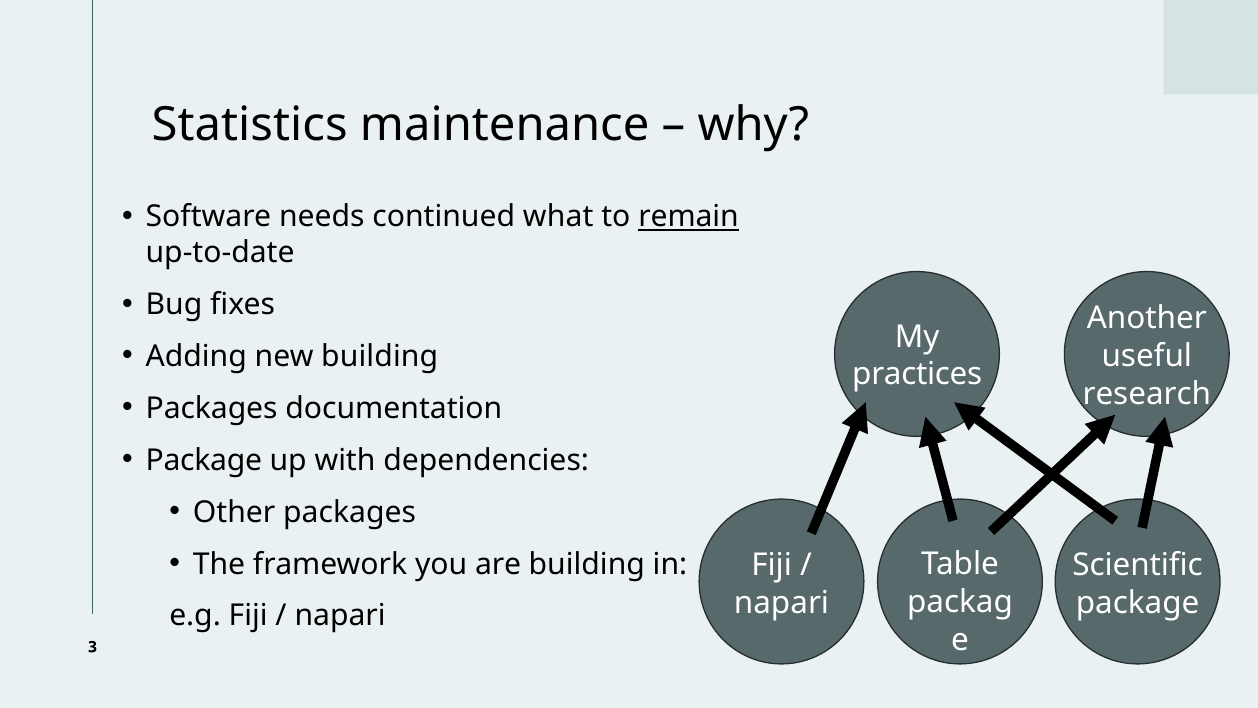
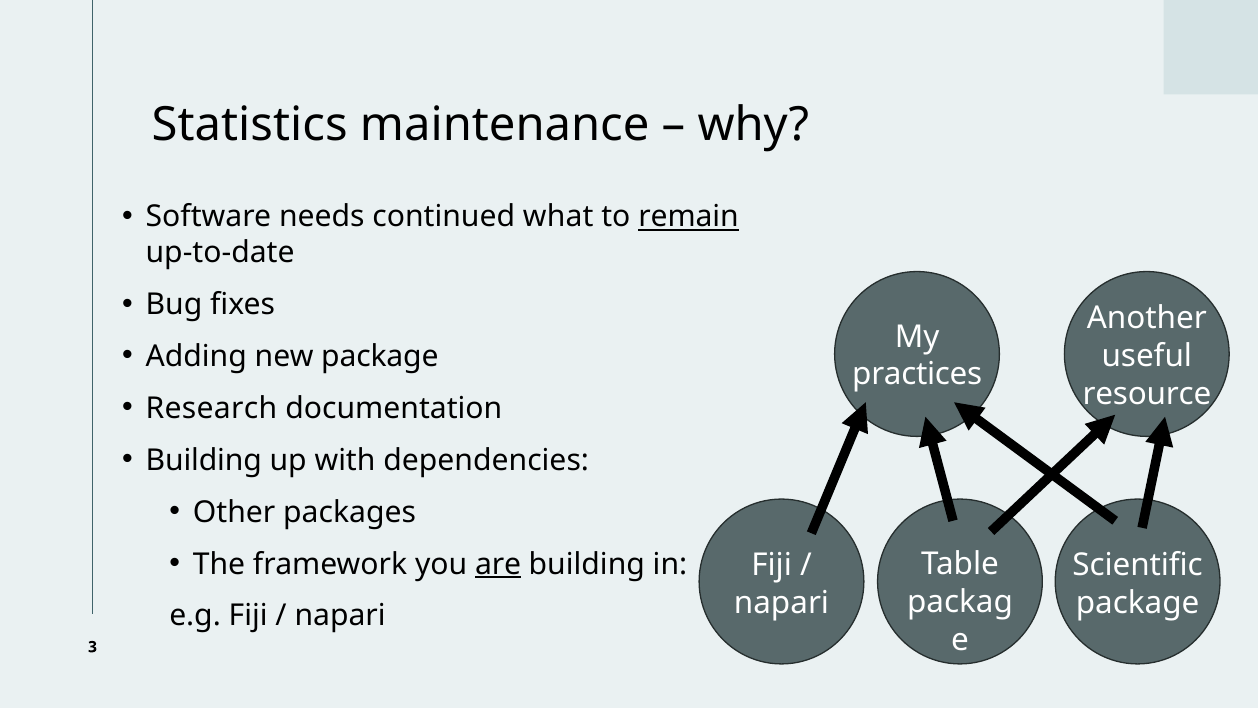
new building: building -> package
research: research -> resource
Packages at (212, 408): Packages -> Research
Package at (204, 460): Package -> Building
are underline: none -> present
